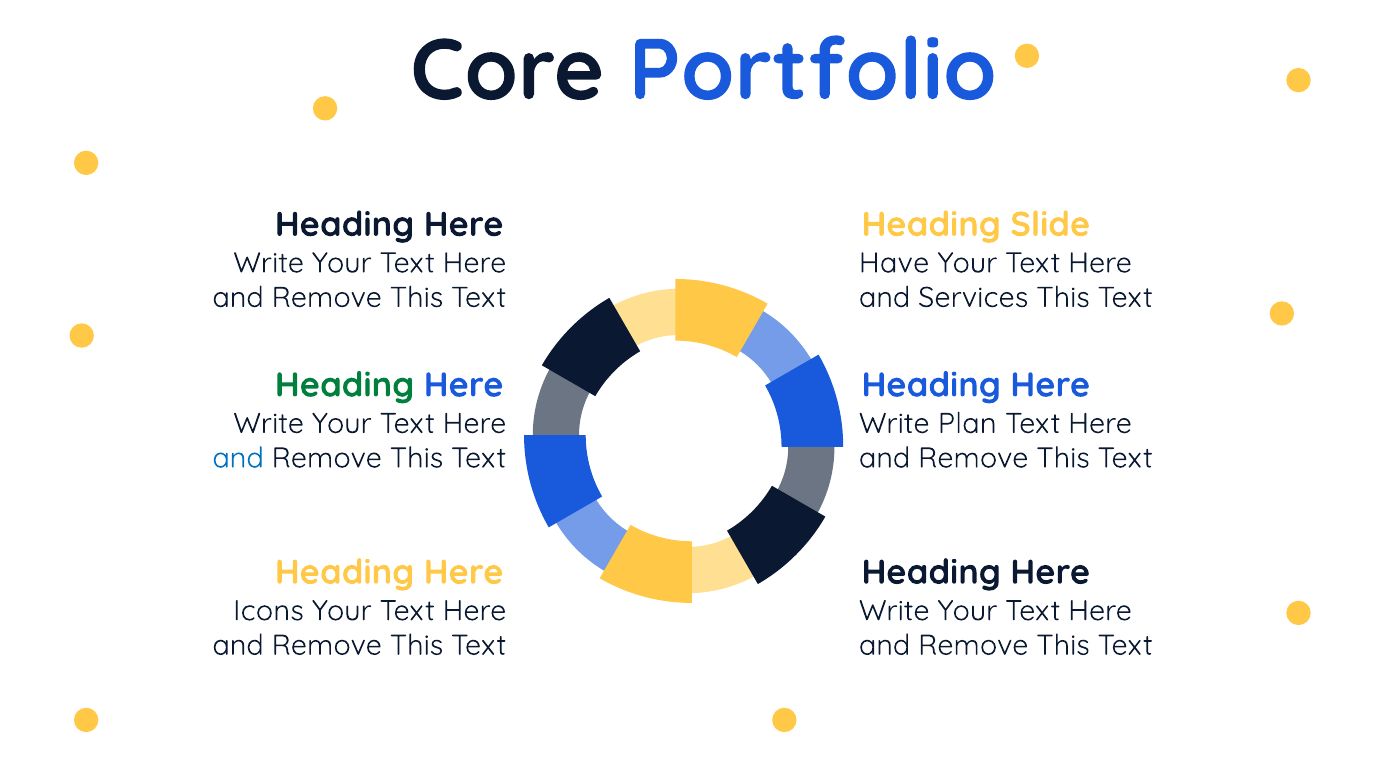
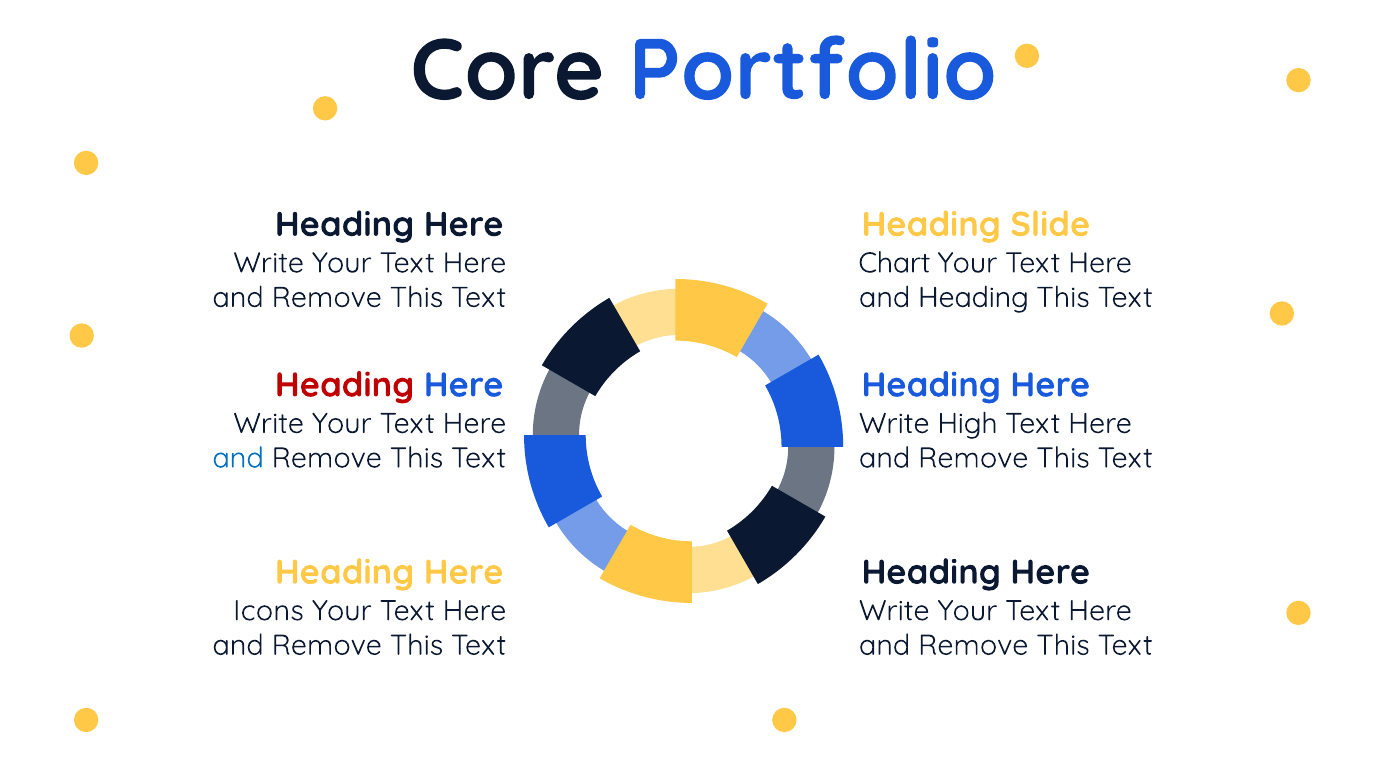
Have: Have -> Chart
and Services: Services -> Heading
Heading at (345, 385) colour: green -> red
Plan: Plan -> High
